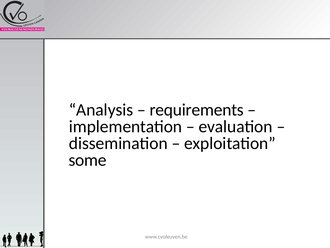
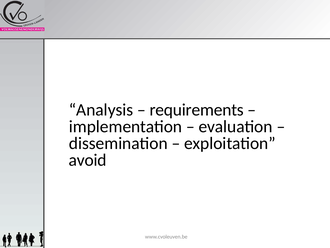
some: some -> avoid
